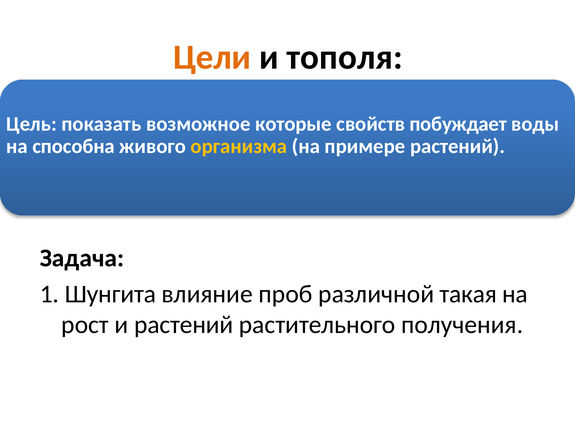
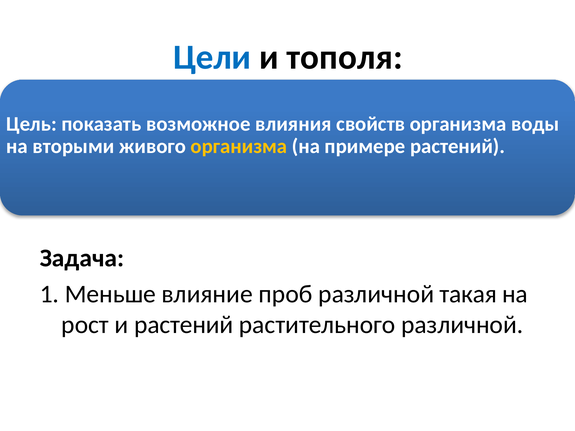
Цели colour: orange -> blue
которые: которые -> влияния
побуждает at (458, 124): побуждает -> организма
способна: способна -> вторыми
Шунгита: Шунгита -> Меньше
растительного получения: получения -> различной
